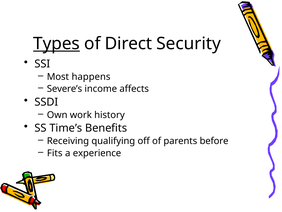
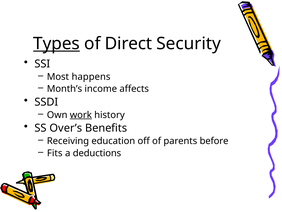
Severe’s: Severe’s -> Month’s
work underline: none -> present
Time’s: Time’s -> Over’s
qualifying: qualifying -> education
experience: experience -> deductions
